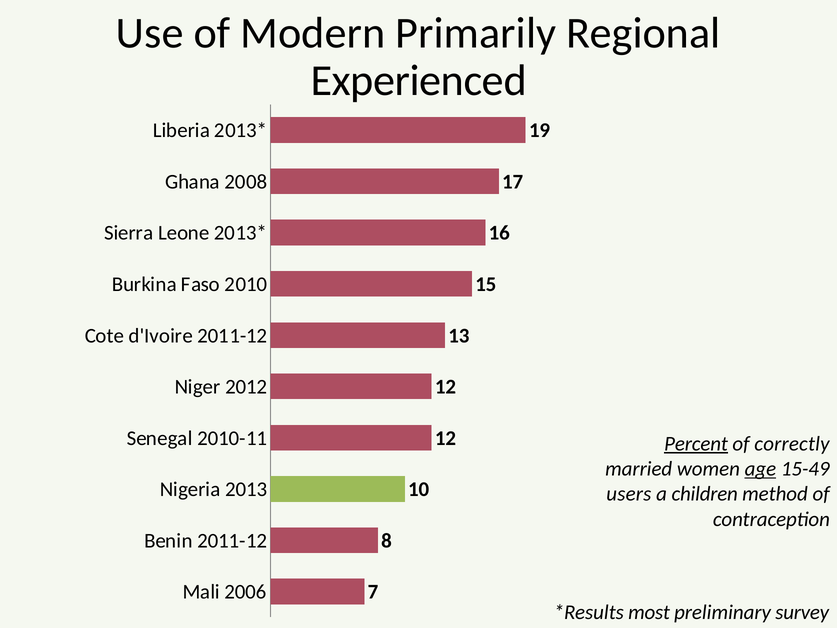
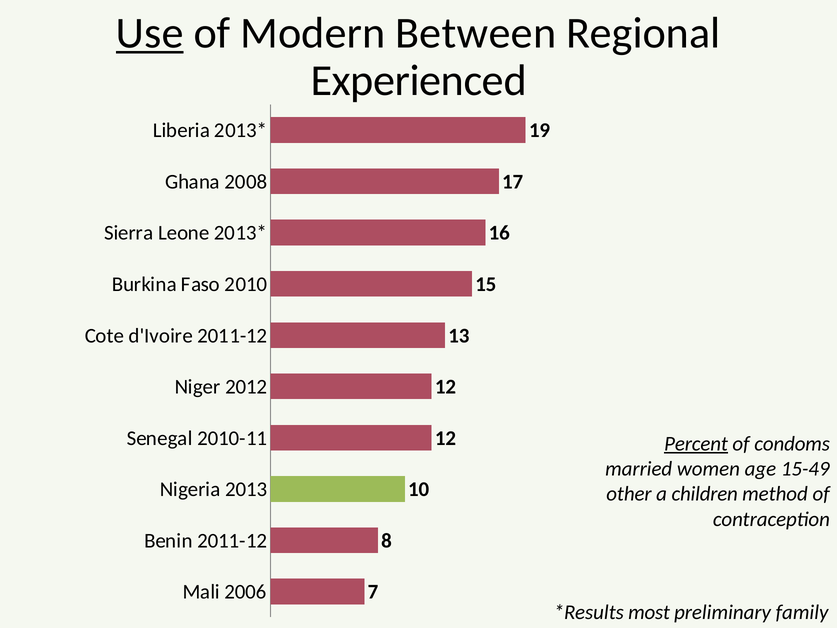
Use underline: none -> present
Primarily: Primarily -> Between
correctly: correctly -> condoms
age underline: present -> none
users: users -> other
survey: survey -> family
